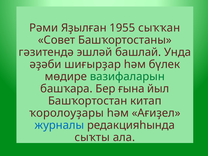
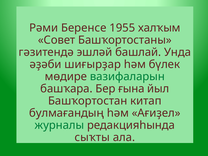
Яҙылған: Яҙылған -> Беренсе
сыҡҡан: сыҡҡан -> халҡым
ҡоролоуҙары: ҡоролоуҙары -> булмағандың
журналы colour: blue -> green
